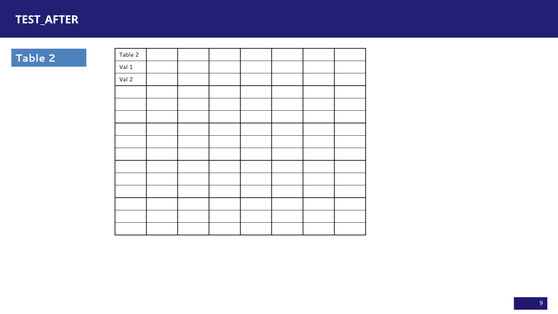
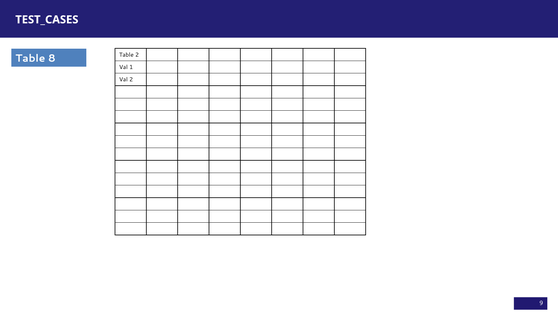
TEST_AFTER: TEST_AFTER -> TEST_CASES
2 at (52, 58): 2 -> 8
